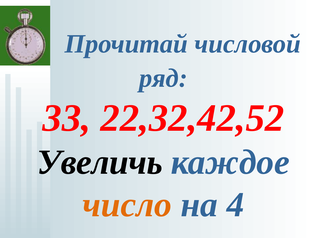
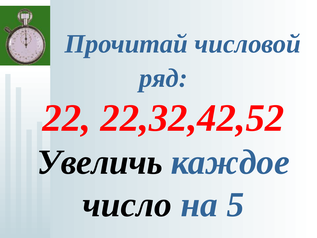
33: 33 -> 22
число colour: orange -> black
4: 4 -> 5
